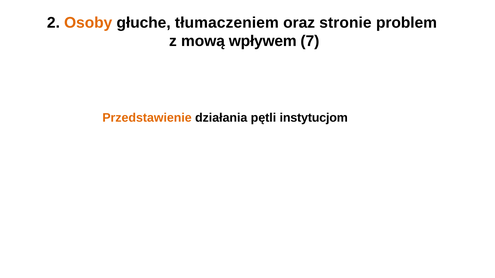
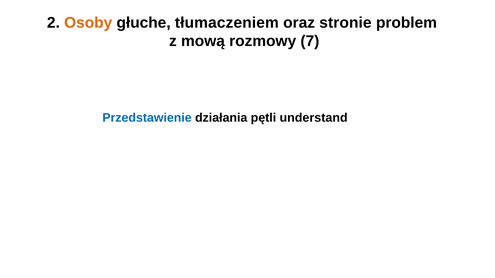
wpływem: wpływem -> rozmowy
Przedstawienie colour: orange -> blue
instytucjom: instytucjom -> understand
